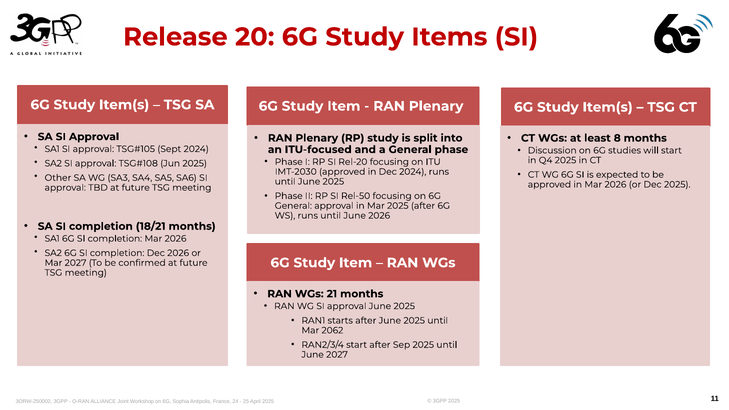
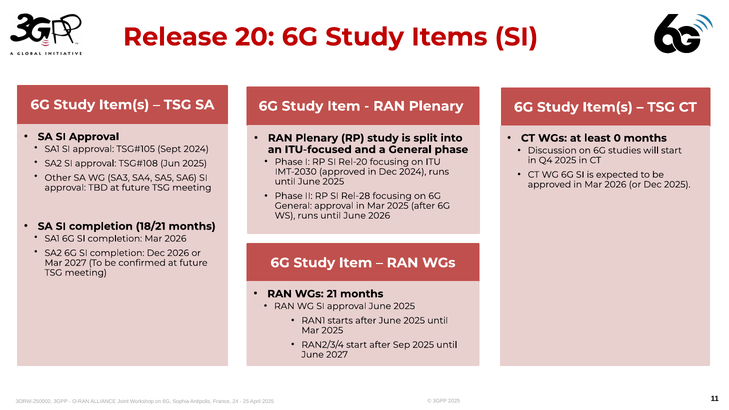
8: 8 -> 0
Rel-50: Rel-50 -> Rel-28
2062 at (332, 330): 2062 -> 2025
